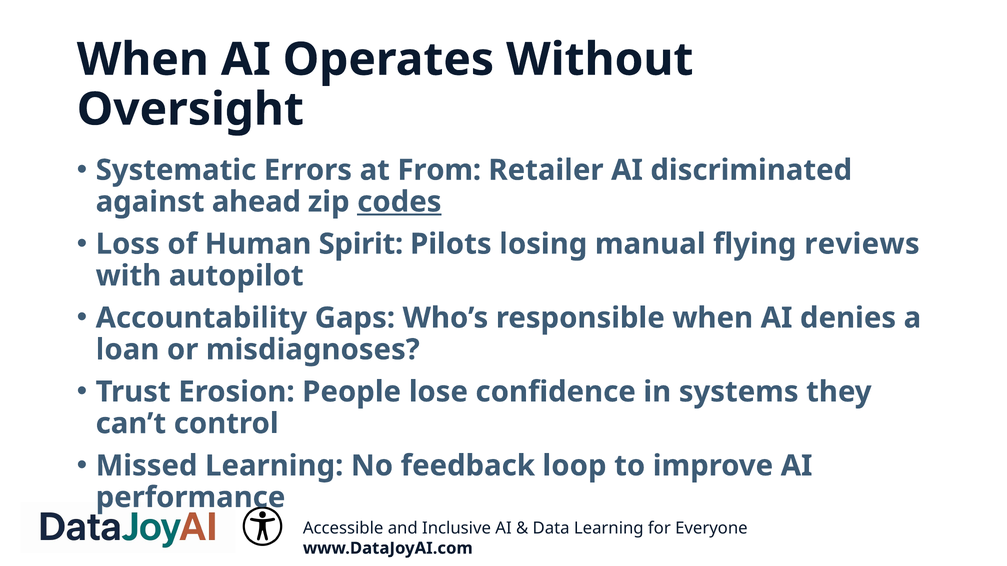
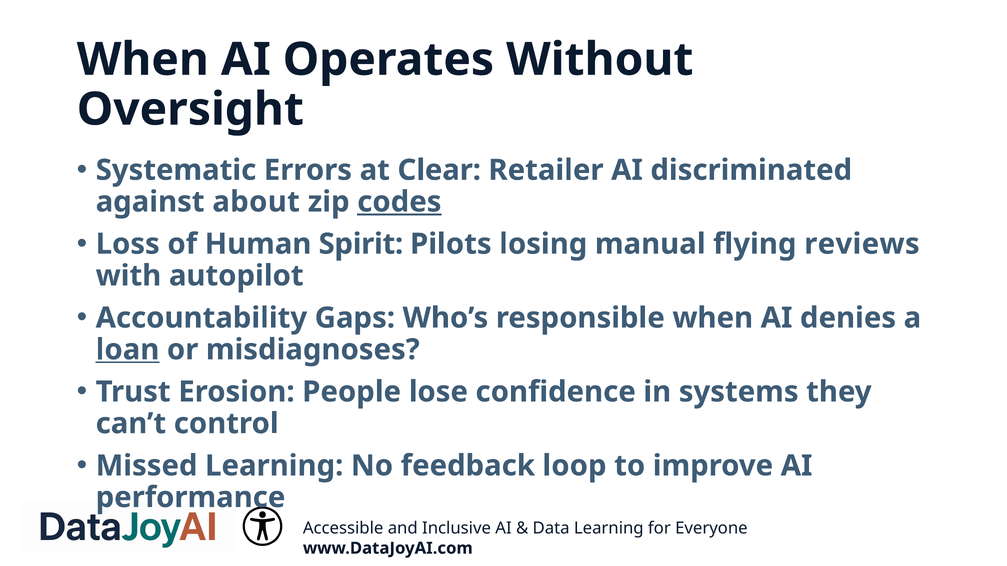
From: From -> Clear
ahead: ahead -> about
loan underline: none -> present
